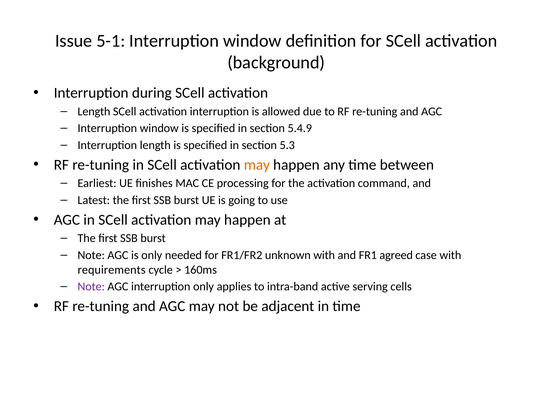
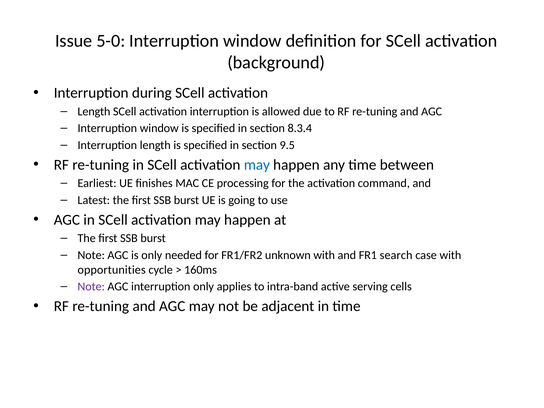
5-1: 5-1 -> 5-0
5.4.9: 5.4.9 -> 8.3.4
5.3: 5.3 -> 9.5
may at (257, 165) colour: orange -> blue
agreed: agreed -> search
requirements: requirements -> opportunities
